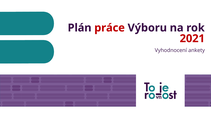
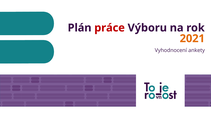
2021 colour: red -> orange
